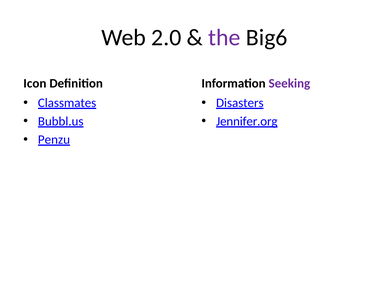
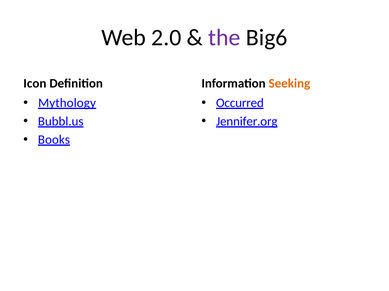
Seeking colour: purple -> orange
Classmates: Classmates -> Mythology
Disasters: Disasters -> Occurred
Penzu: Penzu -> Books
